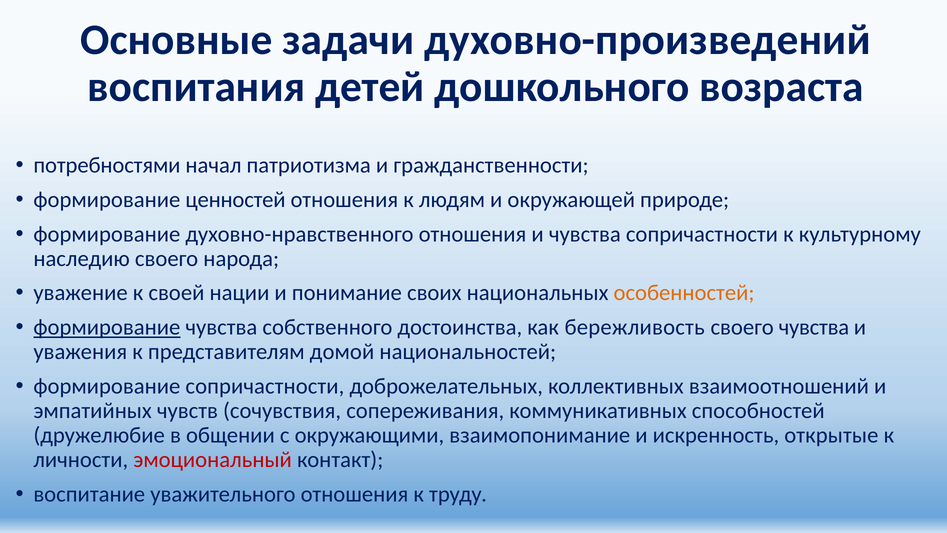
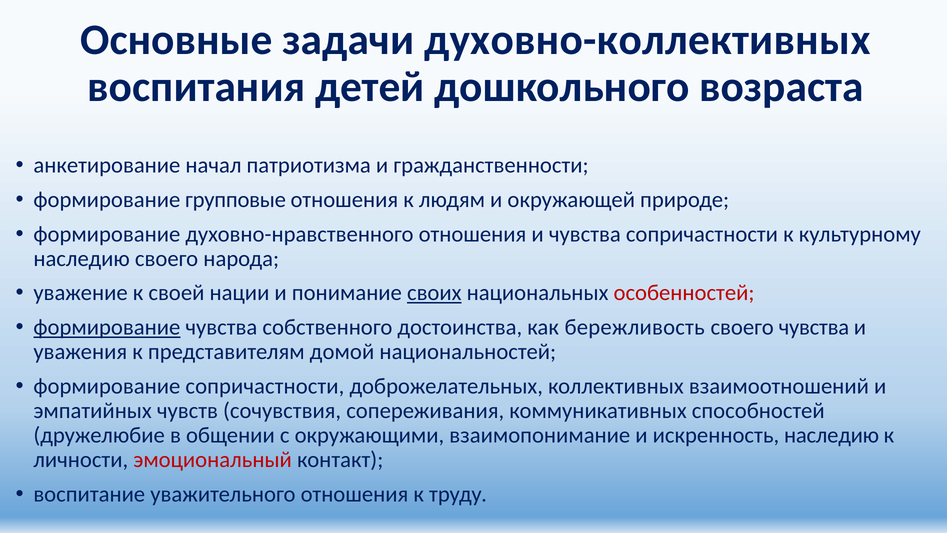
духовно-произведений: духовно-произведений -> духовно-коллективных
потребностями: потребностями -> анкетирование
ценностей: ценностей -> групповые
своих underline: none -> present
особенностей colour: orange -> red
искренность открытые: открытые -> наследию
